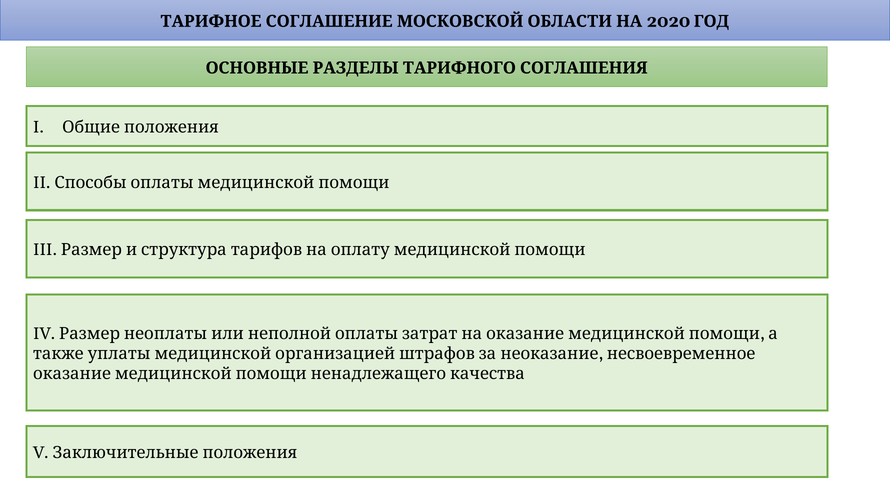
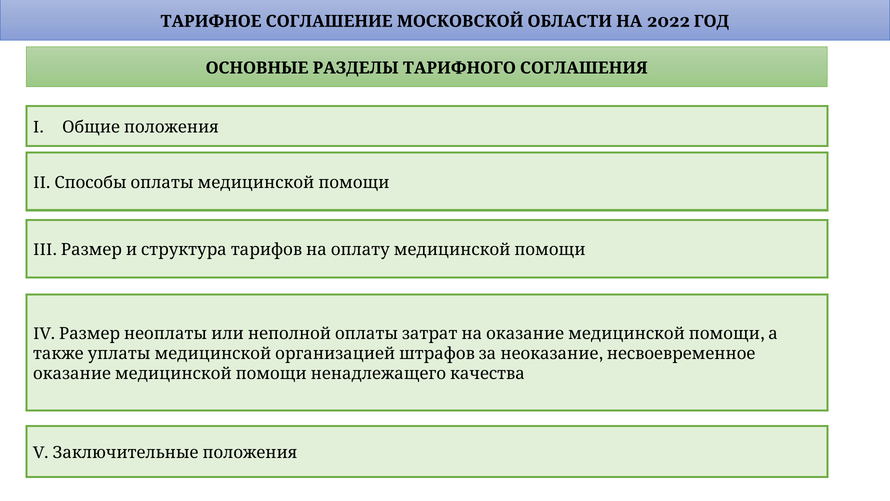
2020: 2020 -> 2022
